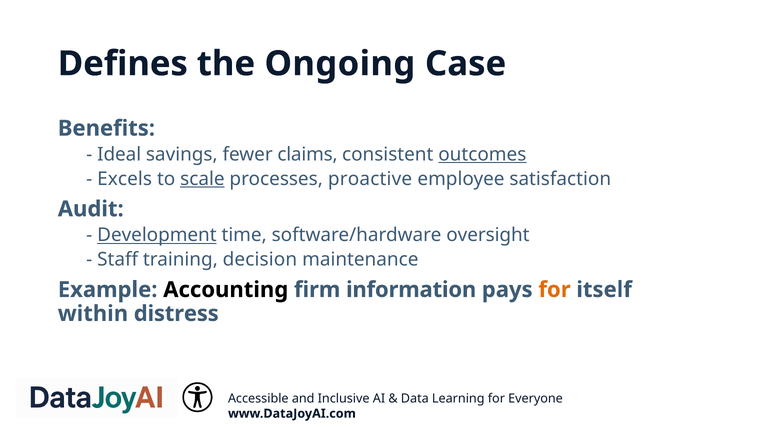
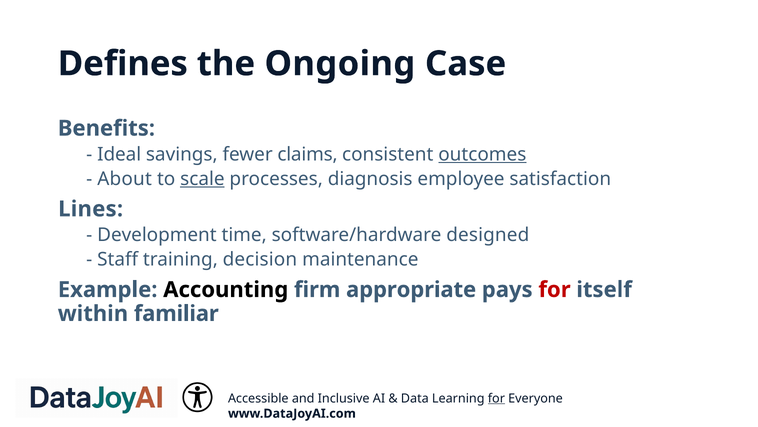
Excels: Excels -> About
proactive: proactive -> diagnosis
Audit: Audit -> Lines
Development underline: present -> none
oversight: oversight -> designed
information: information -> appropriate
for at (555, 289) colour: orange -> red
distress: distress -> familiar
for at (496, 398) underline: none -> present
